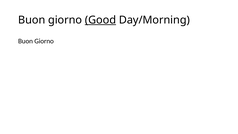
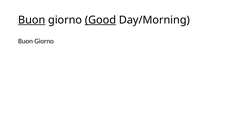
Buon at (32, 20) underline: none -> present
